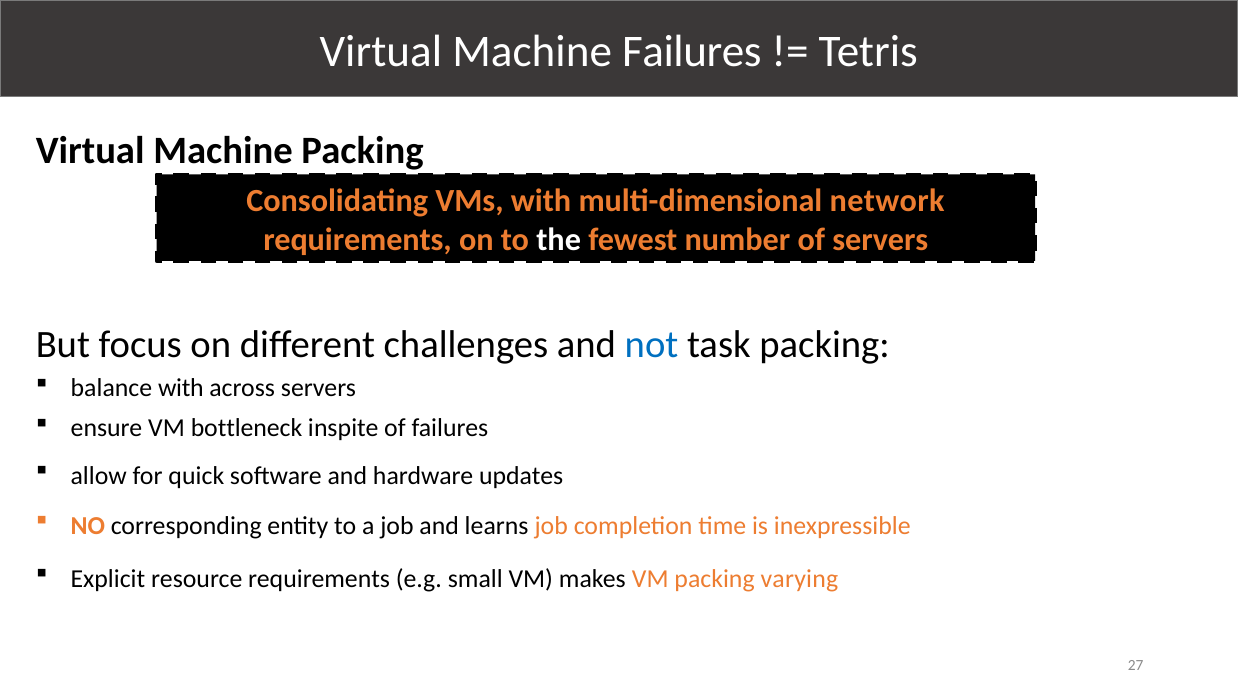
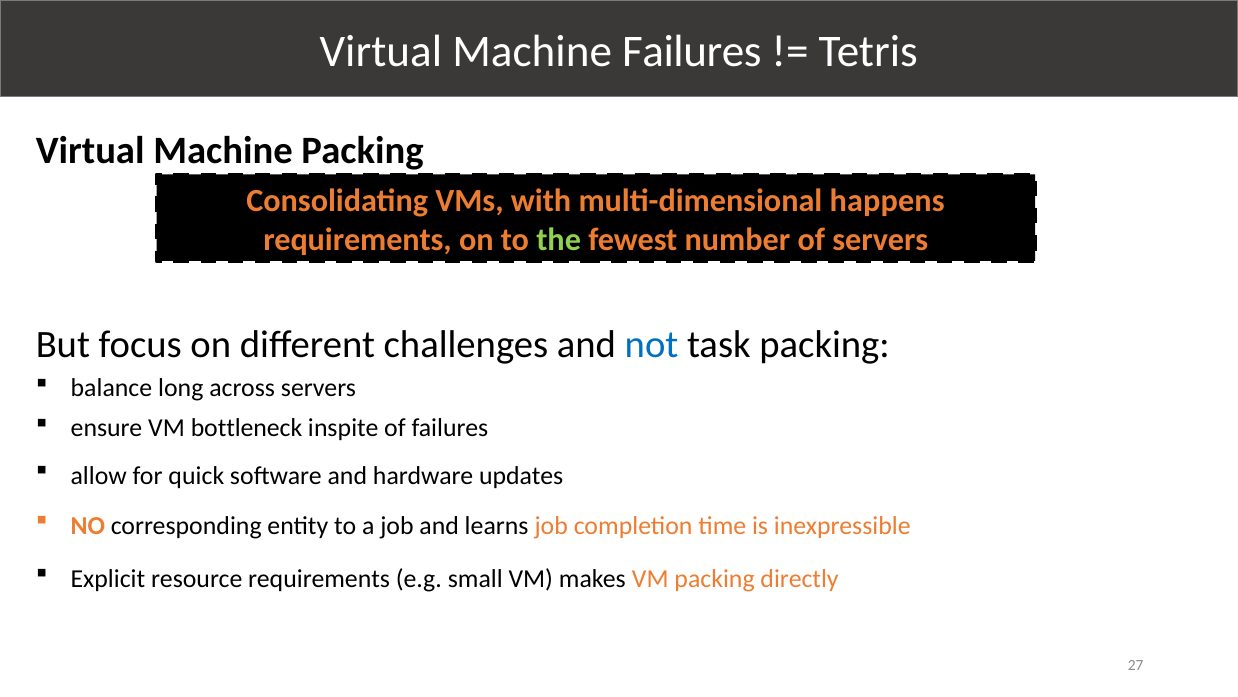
network: network -> happens
the colour: white -> light green
balance with: with -> long
varying: varying -> directly
